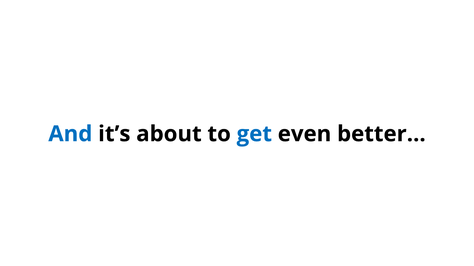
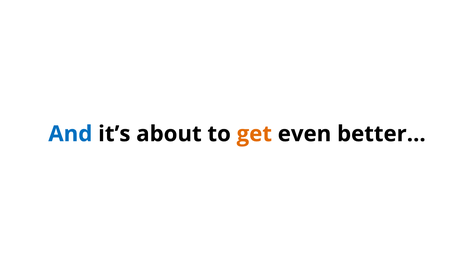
get colour: blue -> orange
